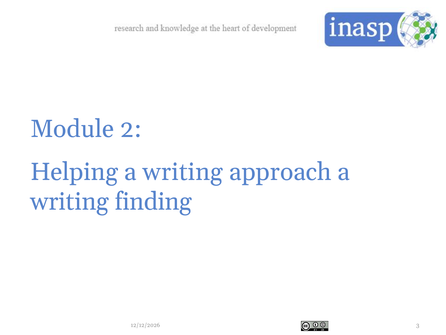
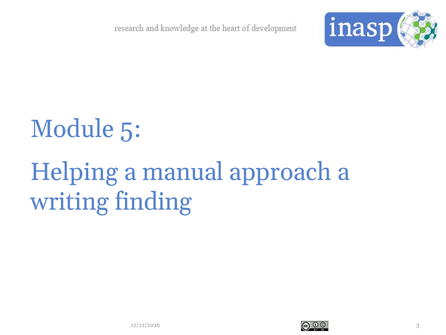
2: 2 -> 5
Helping a writing: writing -> manual
